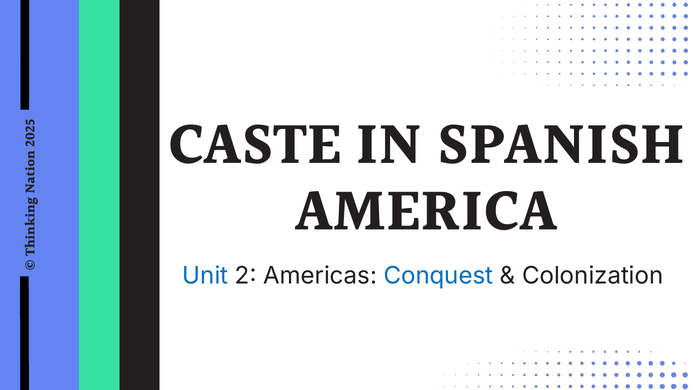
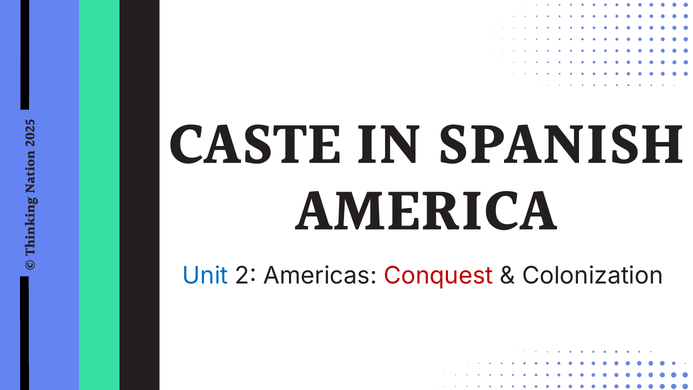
Conquest colour: blue -> red
